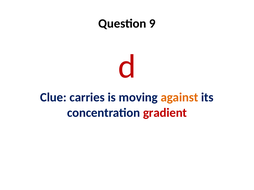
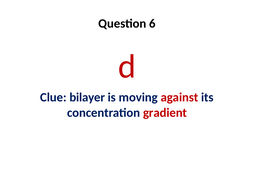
9: 9 -> 6
carries: carries -> bilayer
against colour: orange -> red
